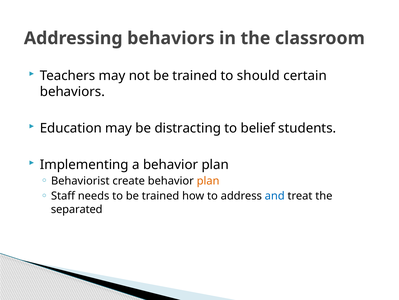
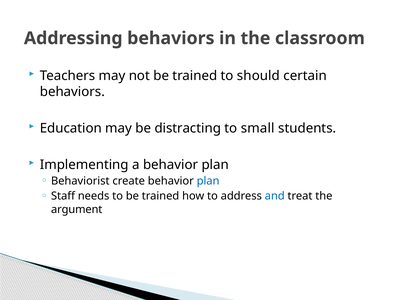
belief: belief -> small
plan at (208, 180) colour: orange -> blue
separated: separated -> argument
